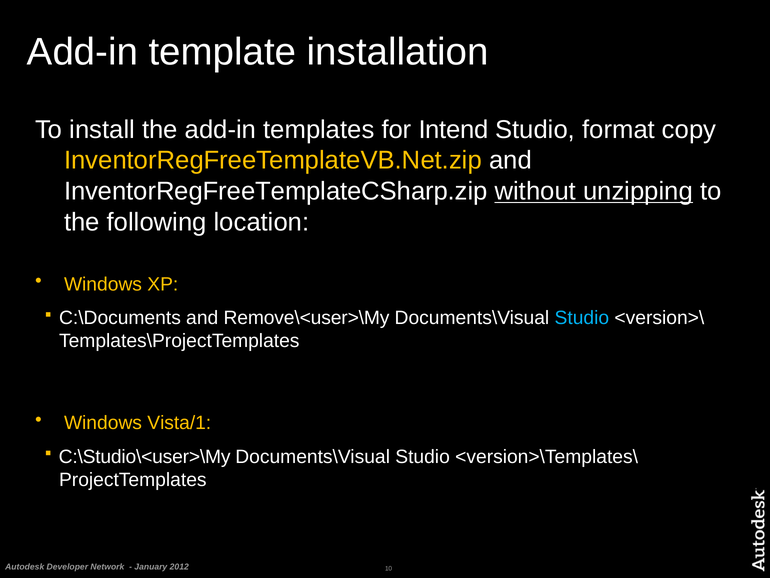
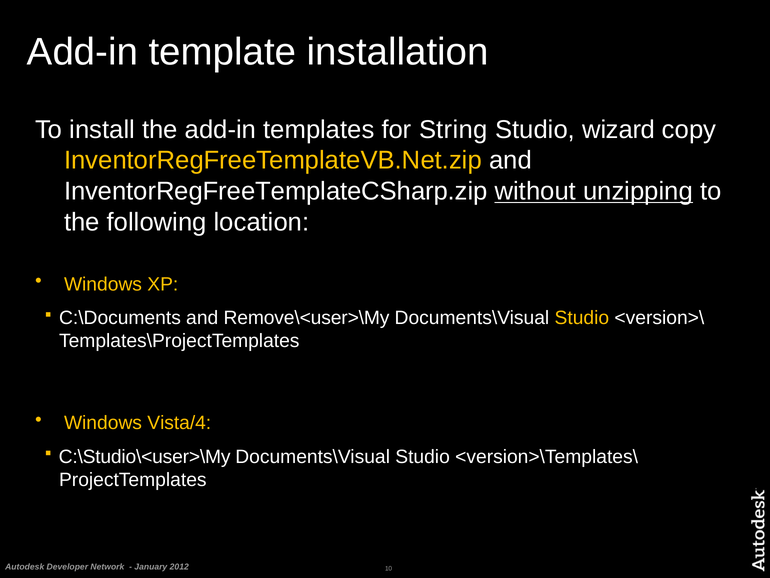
Intend: Intend -> String
format: format -> wizard
Studio at (582, 318) colour: light blue -> yellow
Vista/1: Vista/1 -> Vista/4
